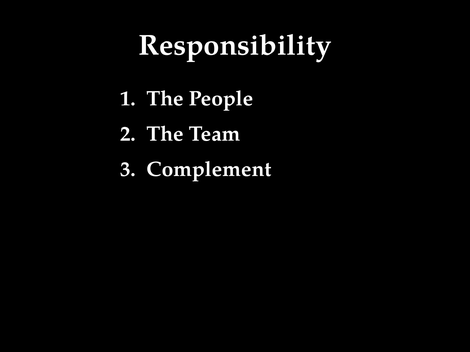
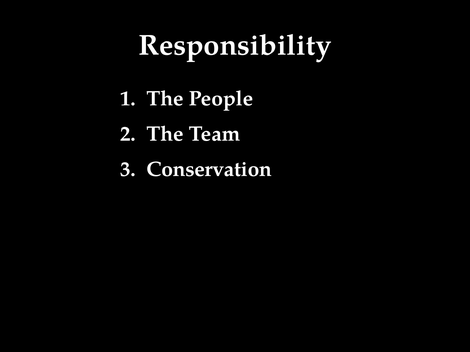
Complement: Complement -> Conservation
